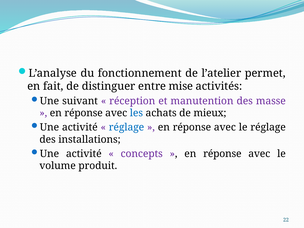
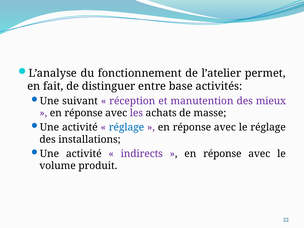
mise: mise -> base
masse: masse -> mieux
les colour: blue -> purple
mieux: mieux -> masse
concepts: concepts -> indirects
